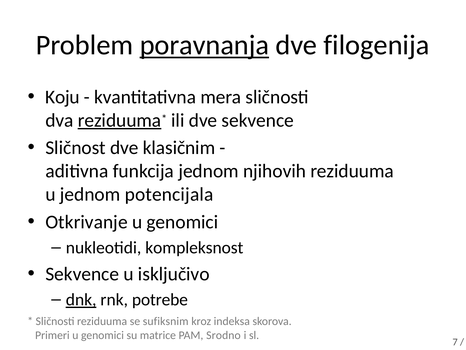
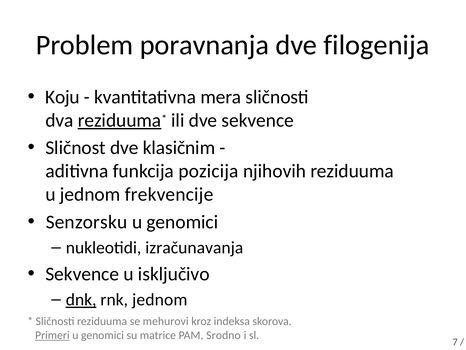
poravnanja underline: present -> none
funkcija jednom: jednom -> pozicija
potencijala: potencijala -> frekvencije
Otkrivanje: Otkrivanje -> Senzorsku
kompleksnost: kompleksnost -> izračunavanja
rnk potrebe: potrebe -> jednom
sufiksnim: sufiksnim -> mehurovi
Primeri underline: none -> present
